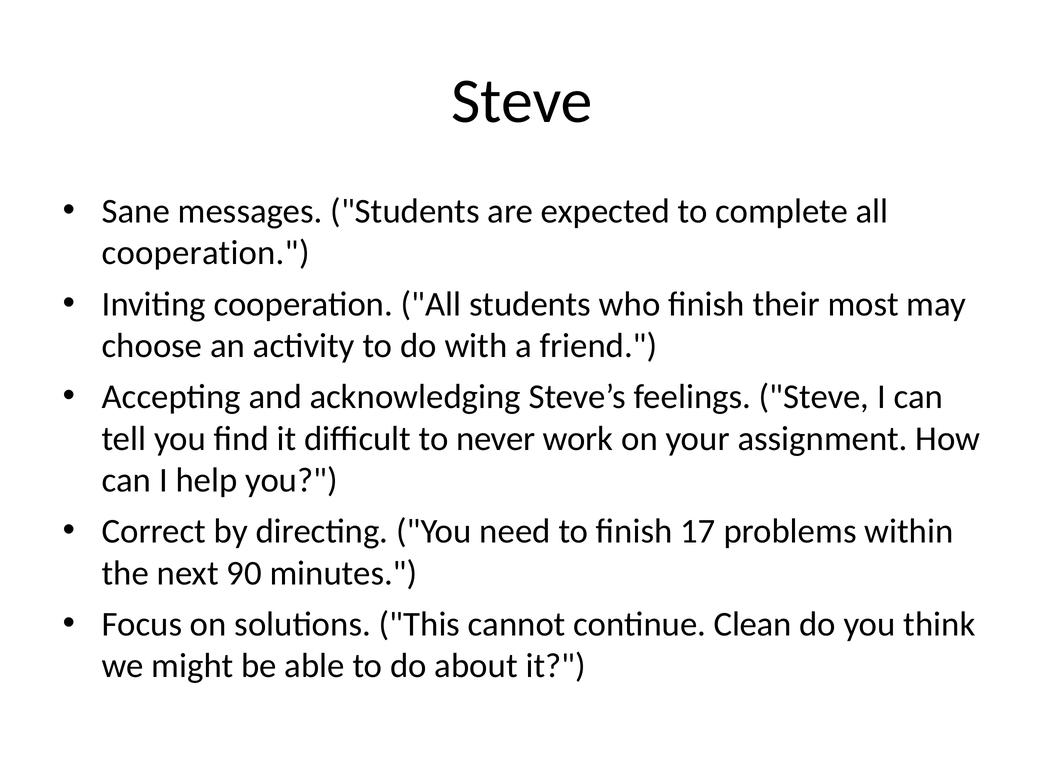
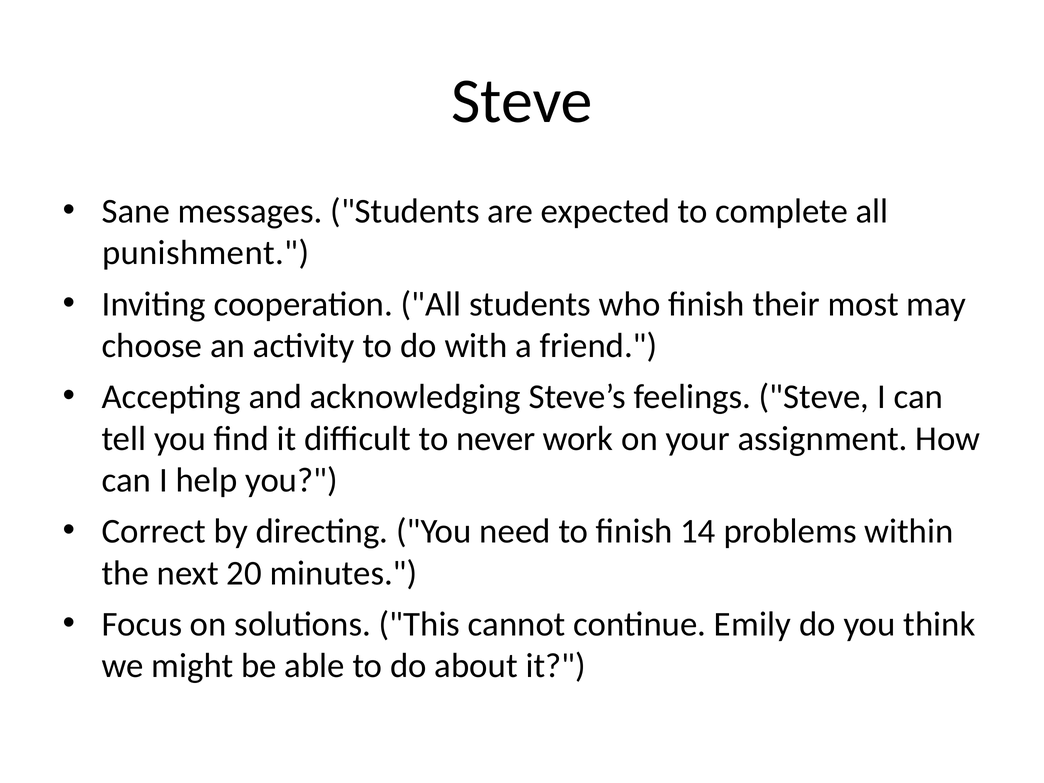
cooperation at (206, 253): cooperation -> punishment
17: 17 -> 14
90: 90 -> 20
Clean: Clean -> Emily
